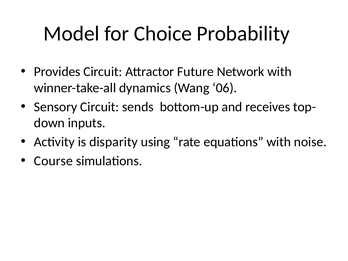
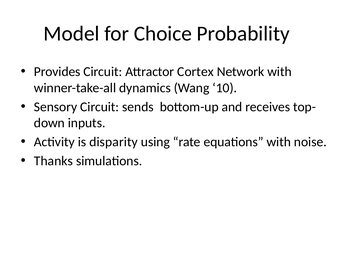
Future: Future -> Cortex
06: 06 -> 10
Course: Course -> Thanks
